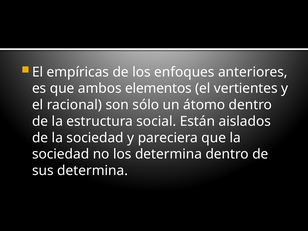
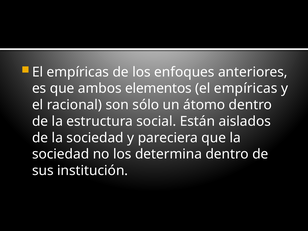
vertientes at (246, 88): vertientes -> empíricas
sus determina: determina -> institución
